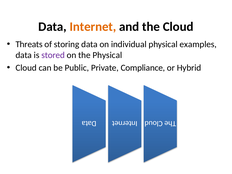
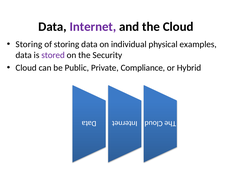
Internet colour: orange -> purple
Threats at (29, 44): Threats -> Storing
the Physical: Physical -> Security
